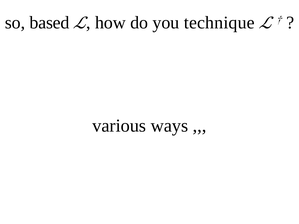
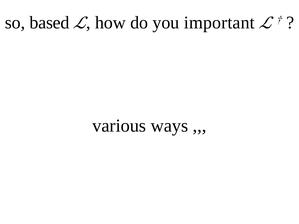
technique: technique -> important
